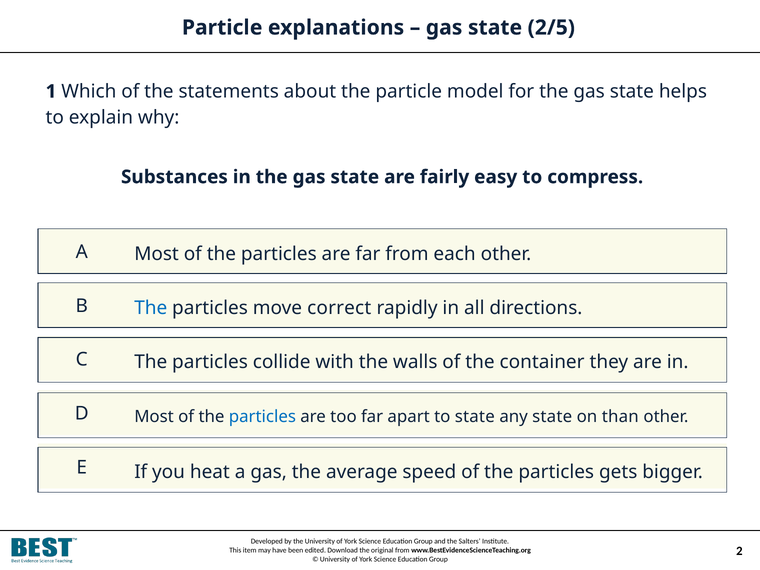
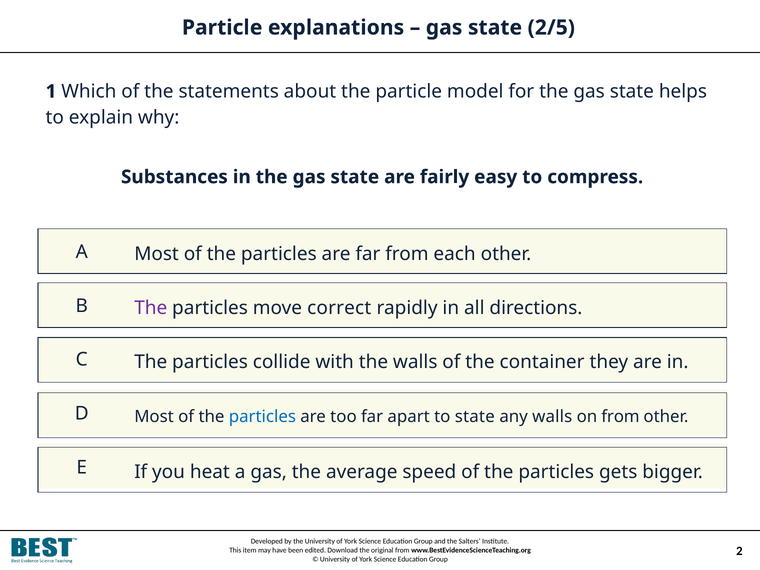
The at (151, 308) colour: blue -> purple
any state: state -> walls
on than: than -> from
